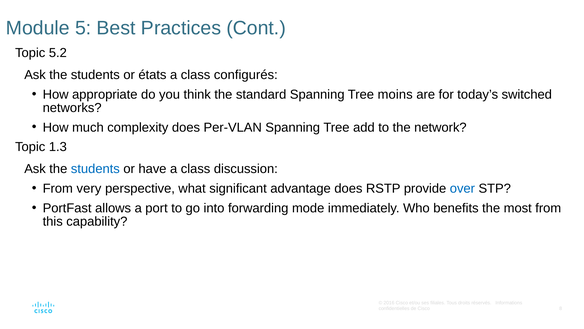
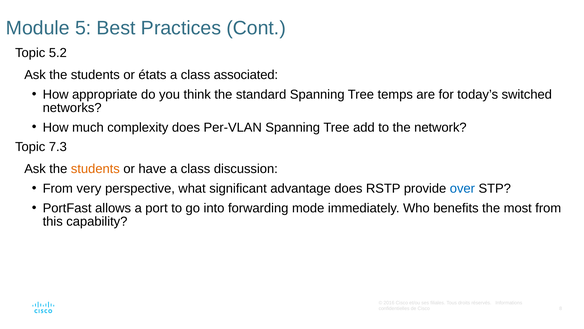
configurés: configurés -> associated
moins: moins -> temps
1.3: 1.3 -> 7.3
students at (95, 169) colour: blue -> orange
